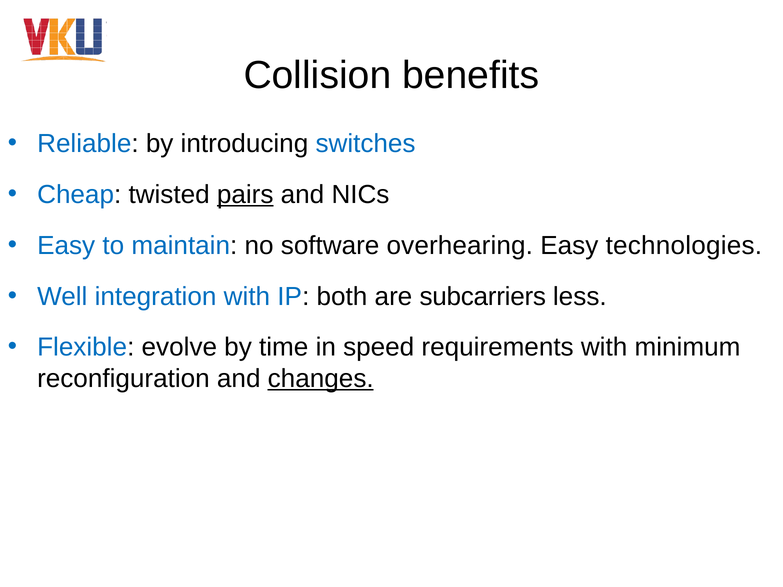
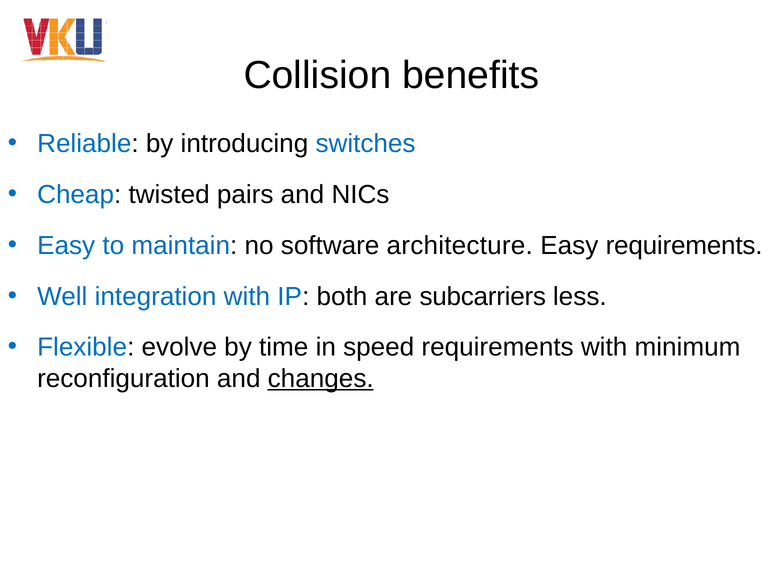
pairs underline: present -> none
overhearing: overhearing -> architecture
Easy technologies: technologies -> requirements
